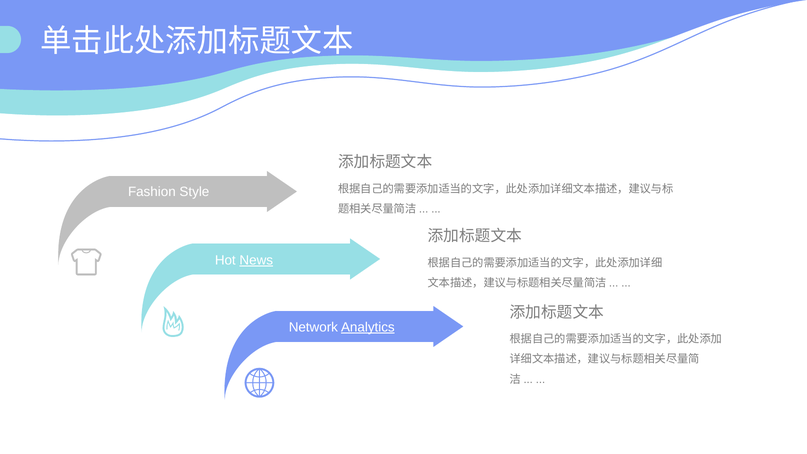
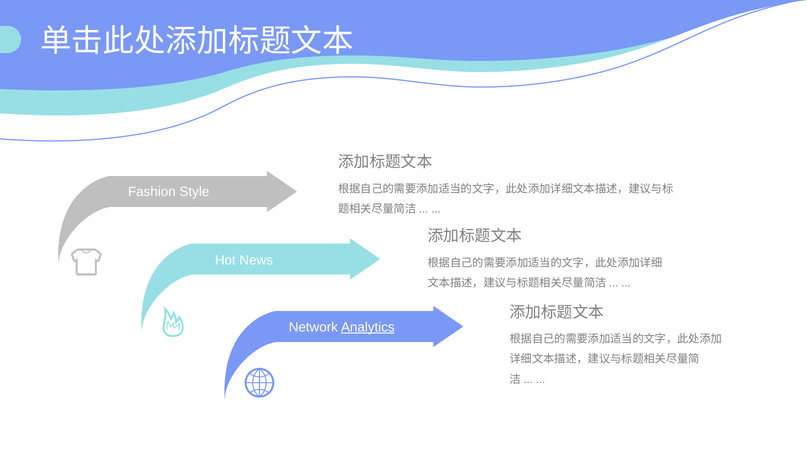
News underline: present -> none
